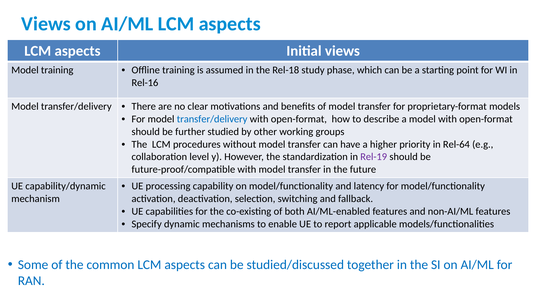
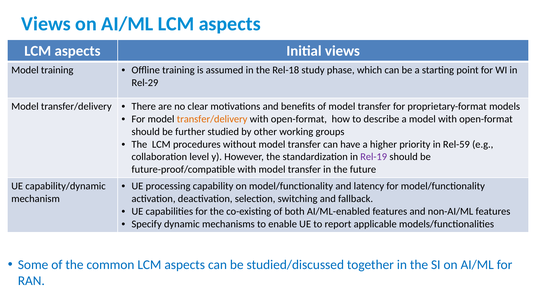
Rel-16: Rel-16 -> Rel-29
transfer/delivery at (212, 119) colour: blue -> orange
Rel-64: Rel-64 -> Rel-59
